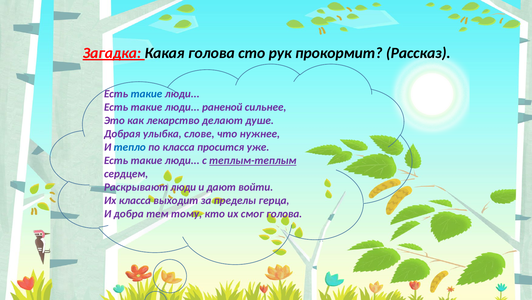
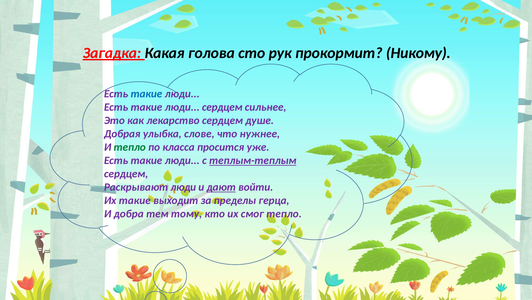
Рассказ: Рассказ -> Никому
люди раненой: раненой -> сердцем
лекарство делают: делают -> сердцем
тепло at (130, 147) colour: blue -> green
дают underline: none -> present
Их класса: класса -> такие
смог голова: голова -> тепло
